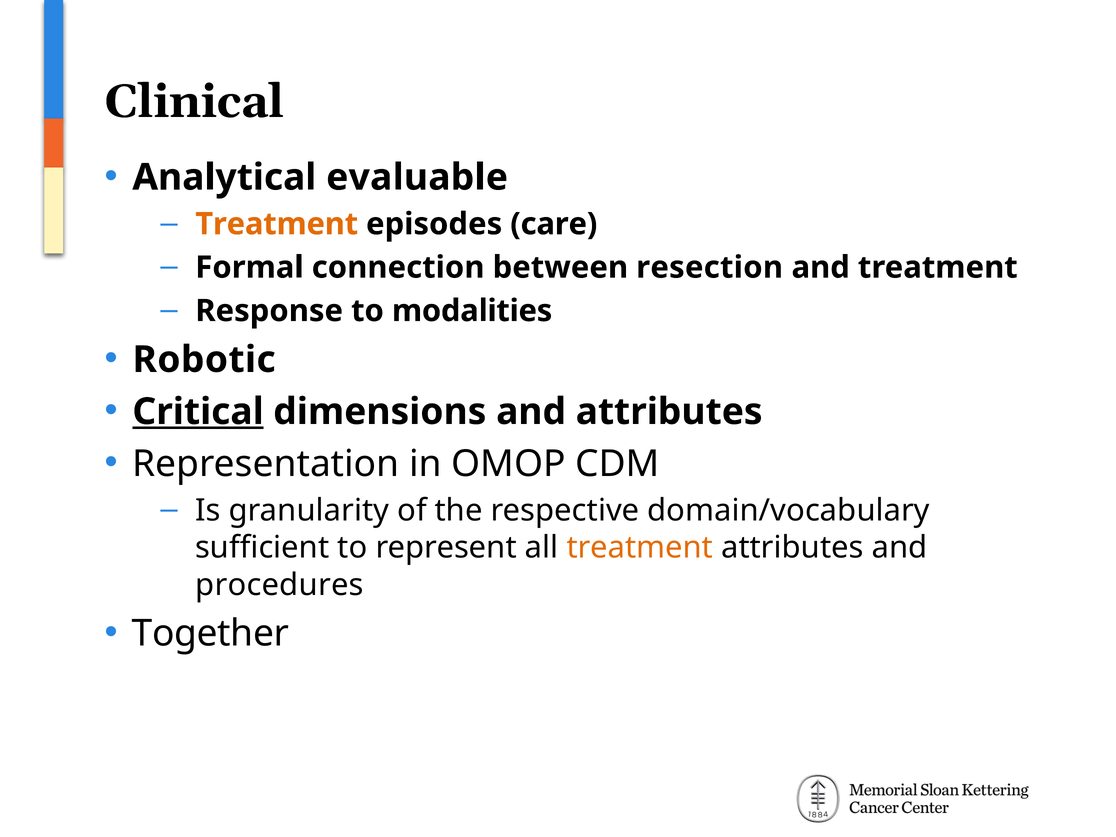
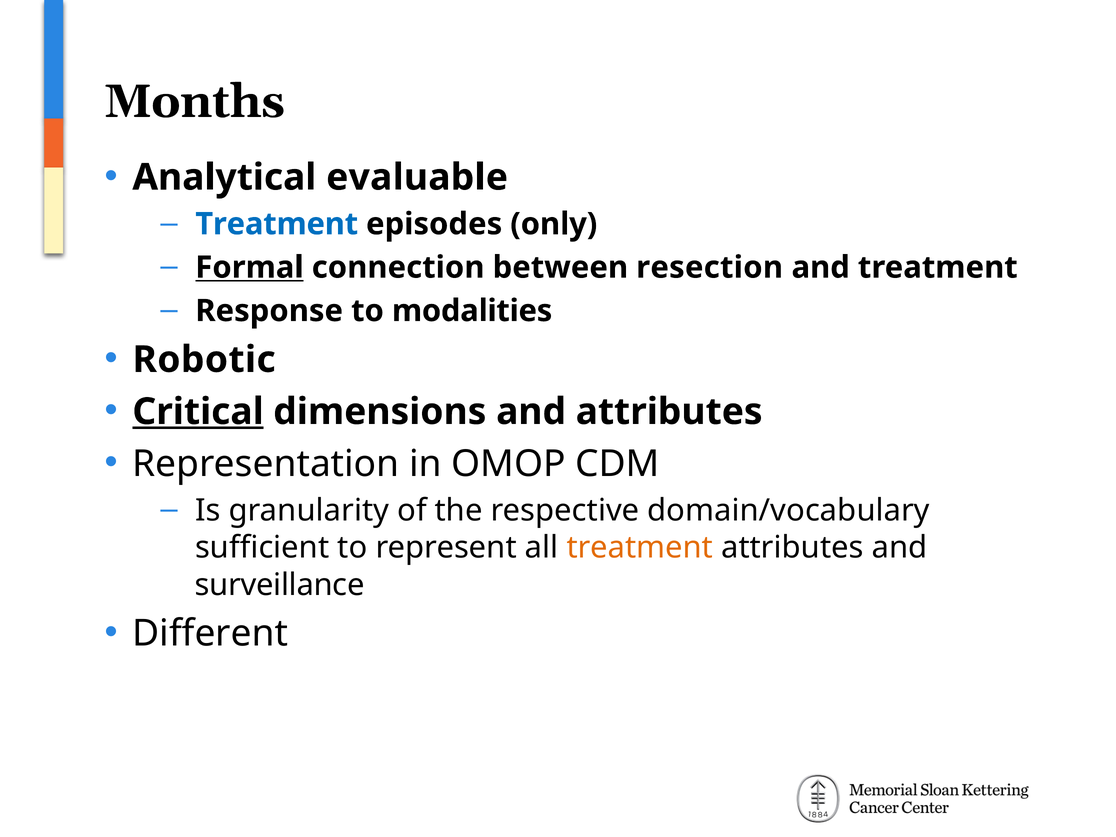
Clinical: Clinical -> Months
Treatment at (277, 224) colour: orange -> blue
care: care -> only
Formal underline: none -> present
procedures: procedures -> surveillance
Together: Together -> Different
